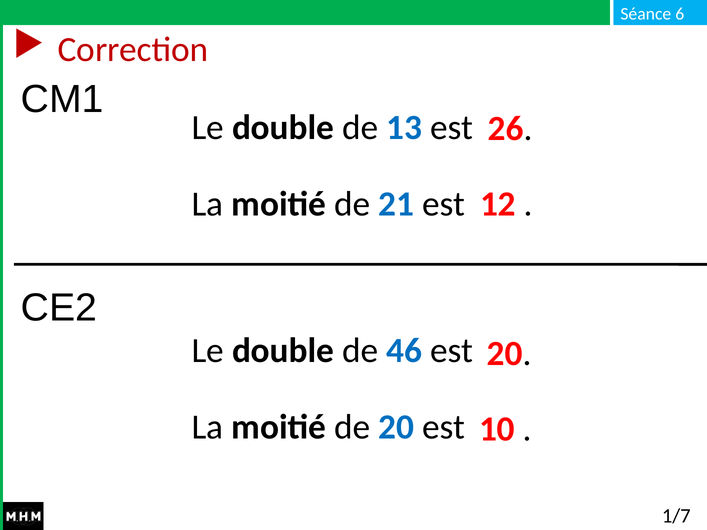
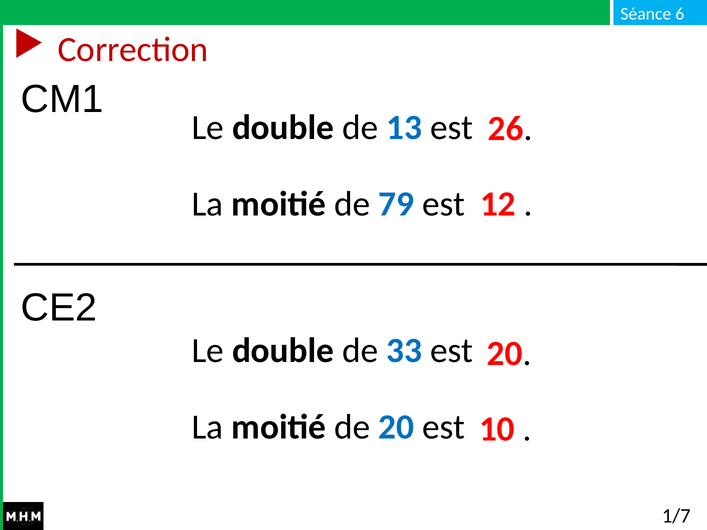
21: 21 -> 79
46: 46 -> 33
